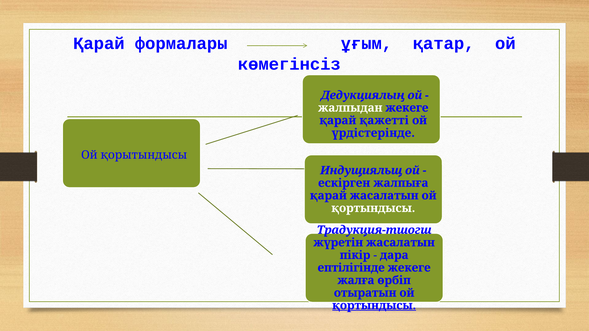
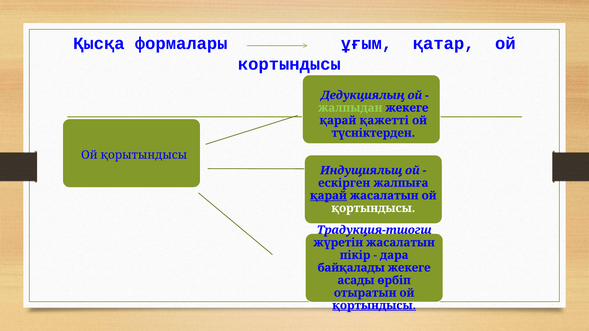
Қарай at (99, 44): Қарай -> Қысқа
көмегінсіз: көмегінсіз -> кортындысы
жалпыдан colour: white -> light green
үрдістерінде: үрдістерінде -> түсніктерден
қарай at (328, 196) underline: none -> present
ептілігінде: ептілігінде -> байқалады
жалға: жалға -> асады
